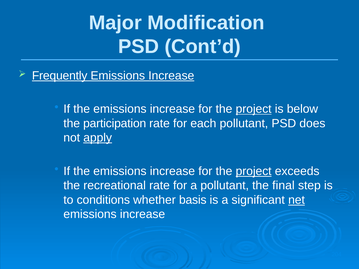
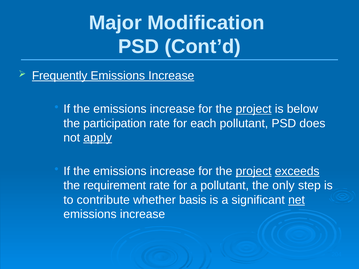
exceeds underline: none -> present
recreational: recreational -> requirement
final: final -> only
conditions: conditions -> contribute
